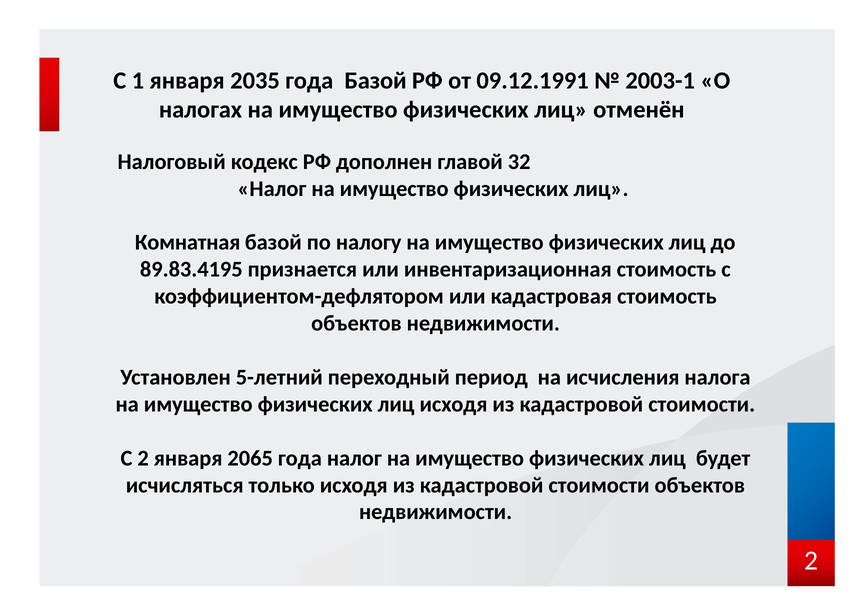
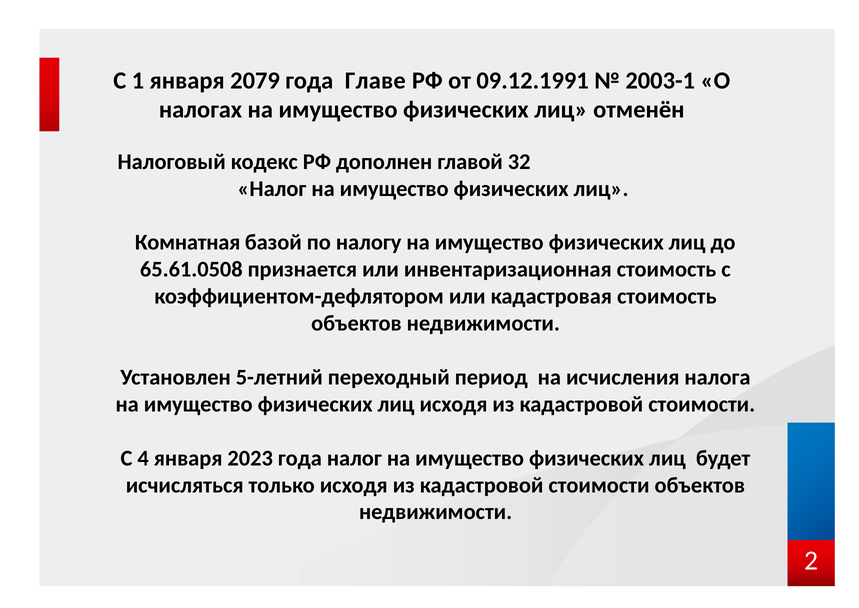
2035: 2035 -> 2079
года Базой: Базой -> Главе
89.83.4195: 89.83.4195 -> 65.61.0508
С 2: 2 -> 4
2065: 2065 -> 2023
